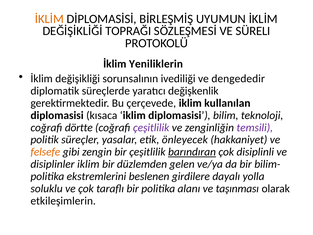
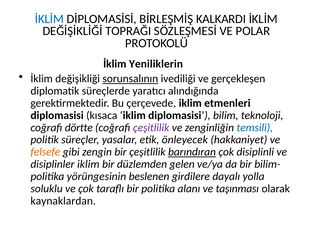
İKLİM at (49, 19) colour: orange -> blue
UYUMUN: UYUMUN -> KALKARDI
SÜRELI: SÜRELI -> POLAR
sorunsalının underline: none -> present
dengededir: dengededir -> gerçekleşen
değişkenlik: değişkenlik -> alındığında
kullanılan: kullanılan -> etmenleri
temsili colour: purple -> blue
ekstremlerini: ekstremlerini -> yörüngesinin
etkileşimlerin: etkileşimlerin -> kaynaklardan
